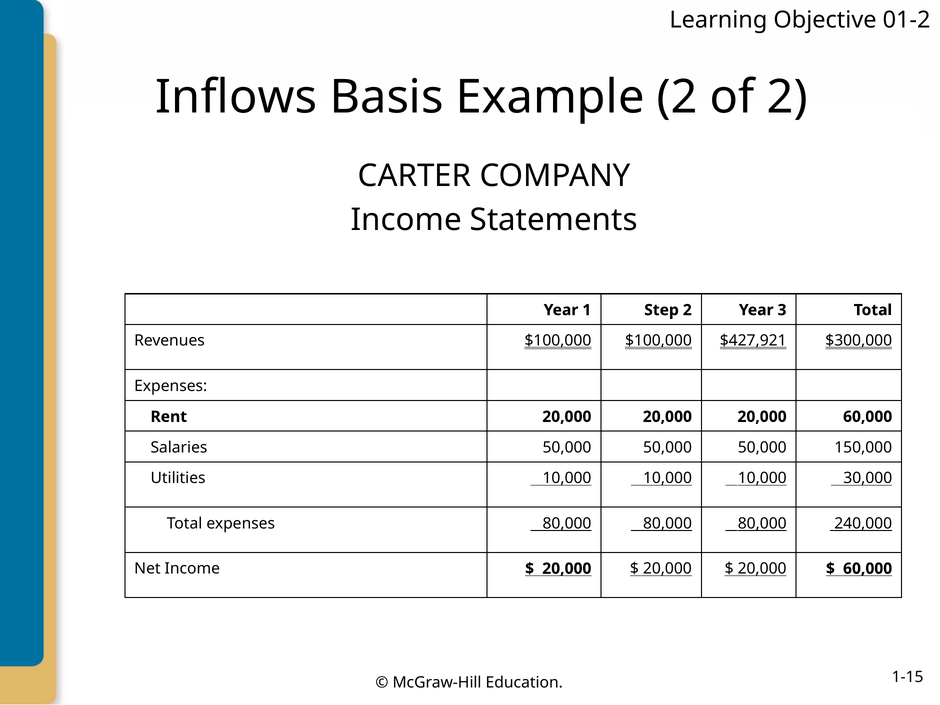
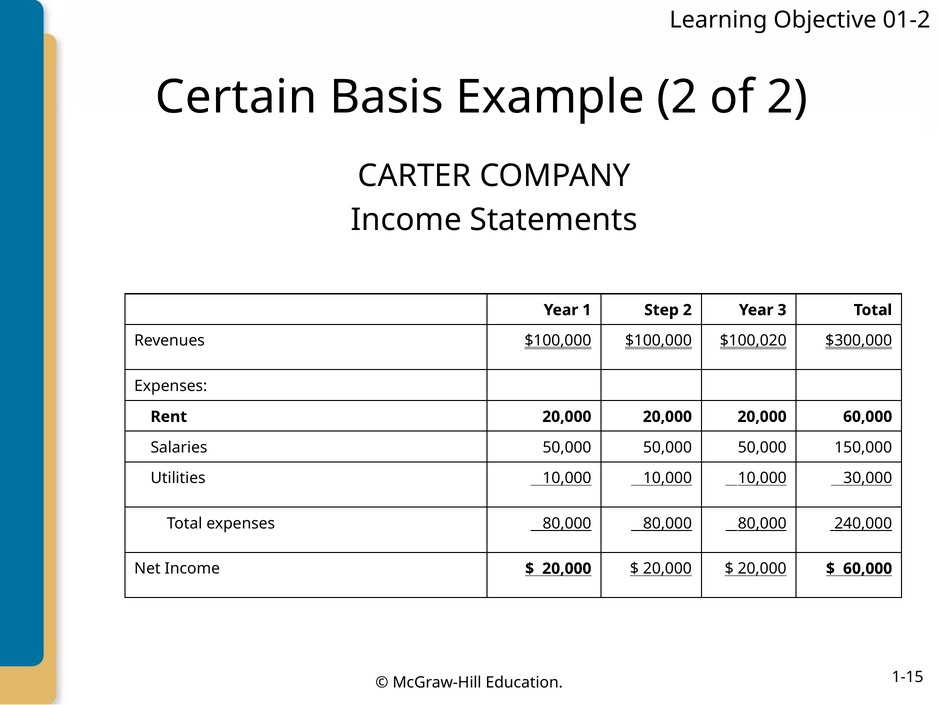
Inflows: Inflows -> Certain
$427,921: $427,921 -> $100,020
